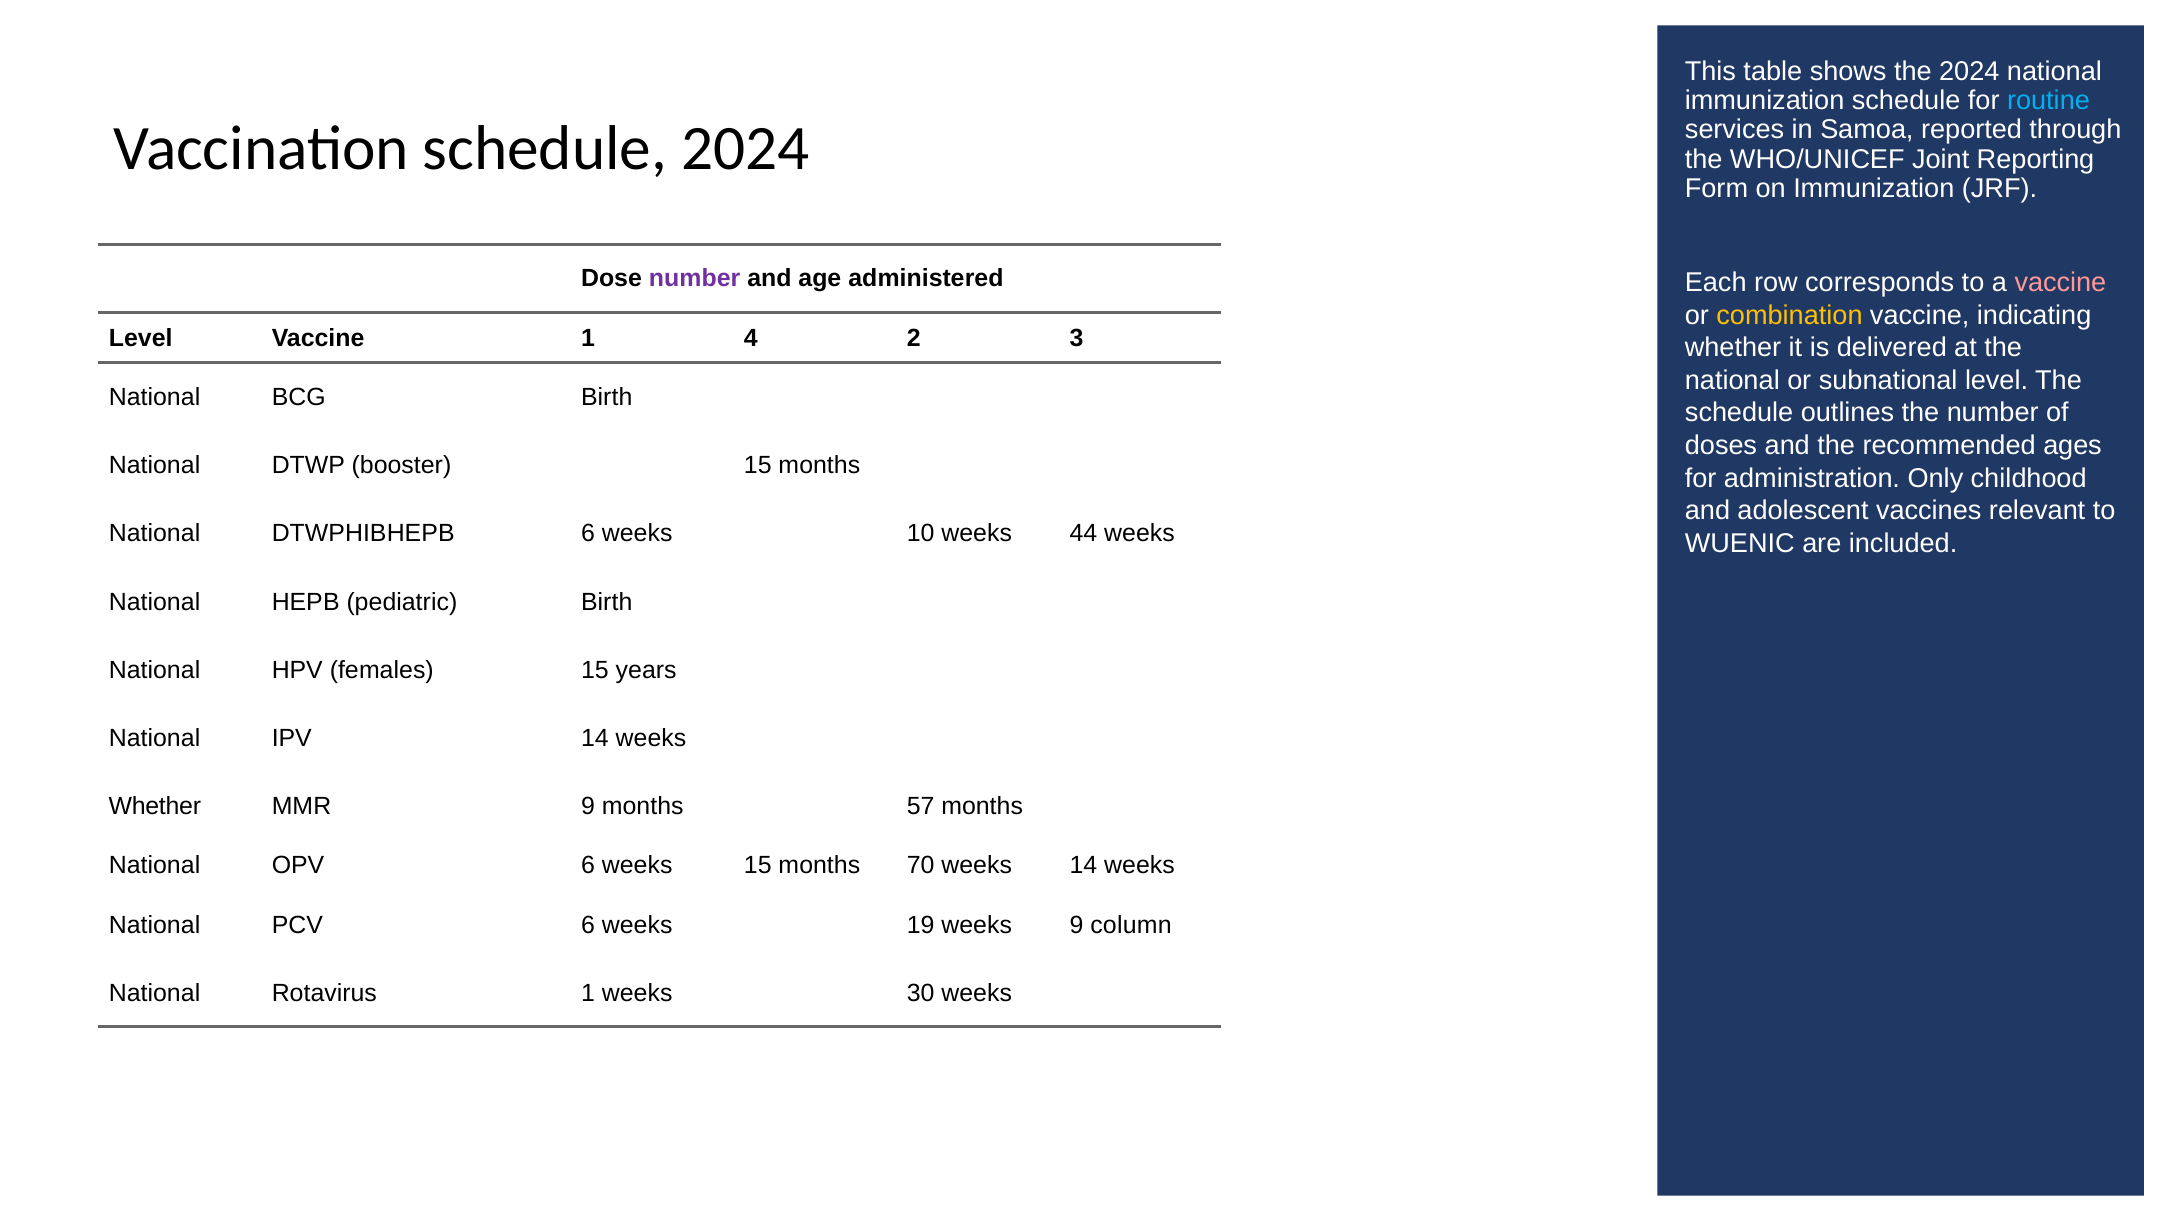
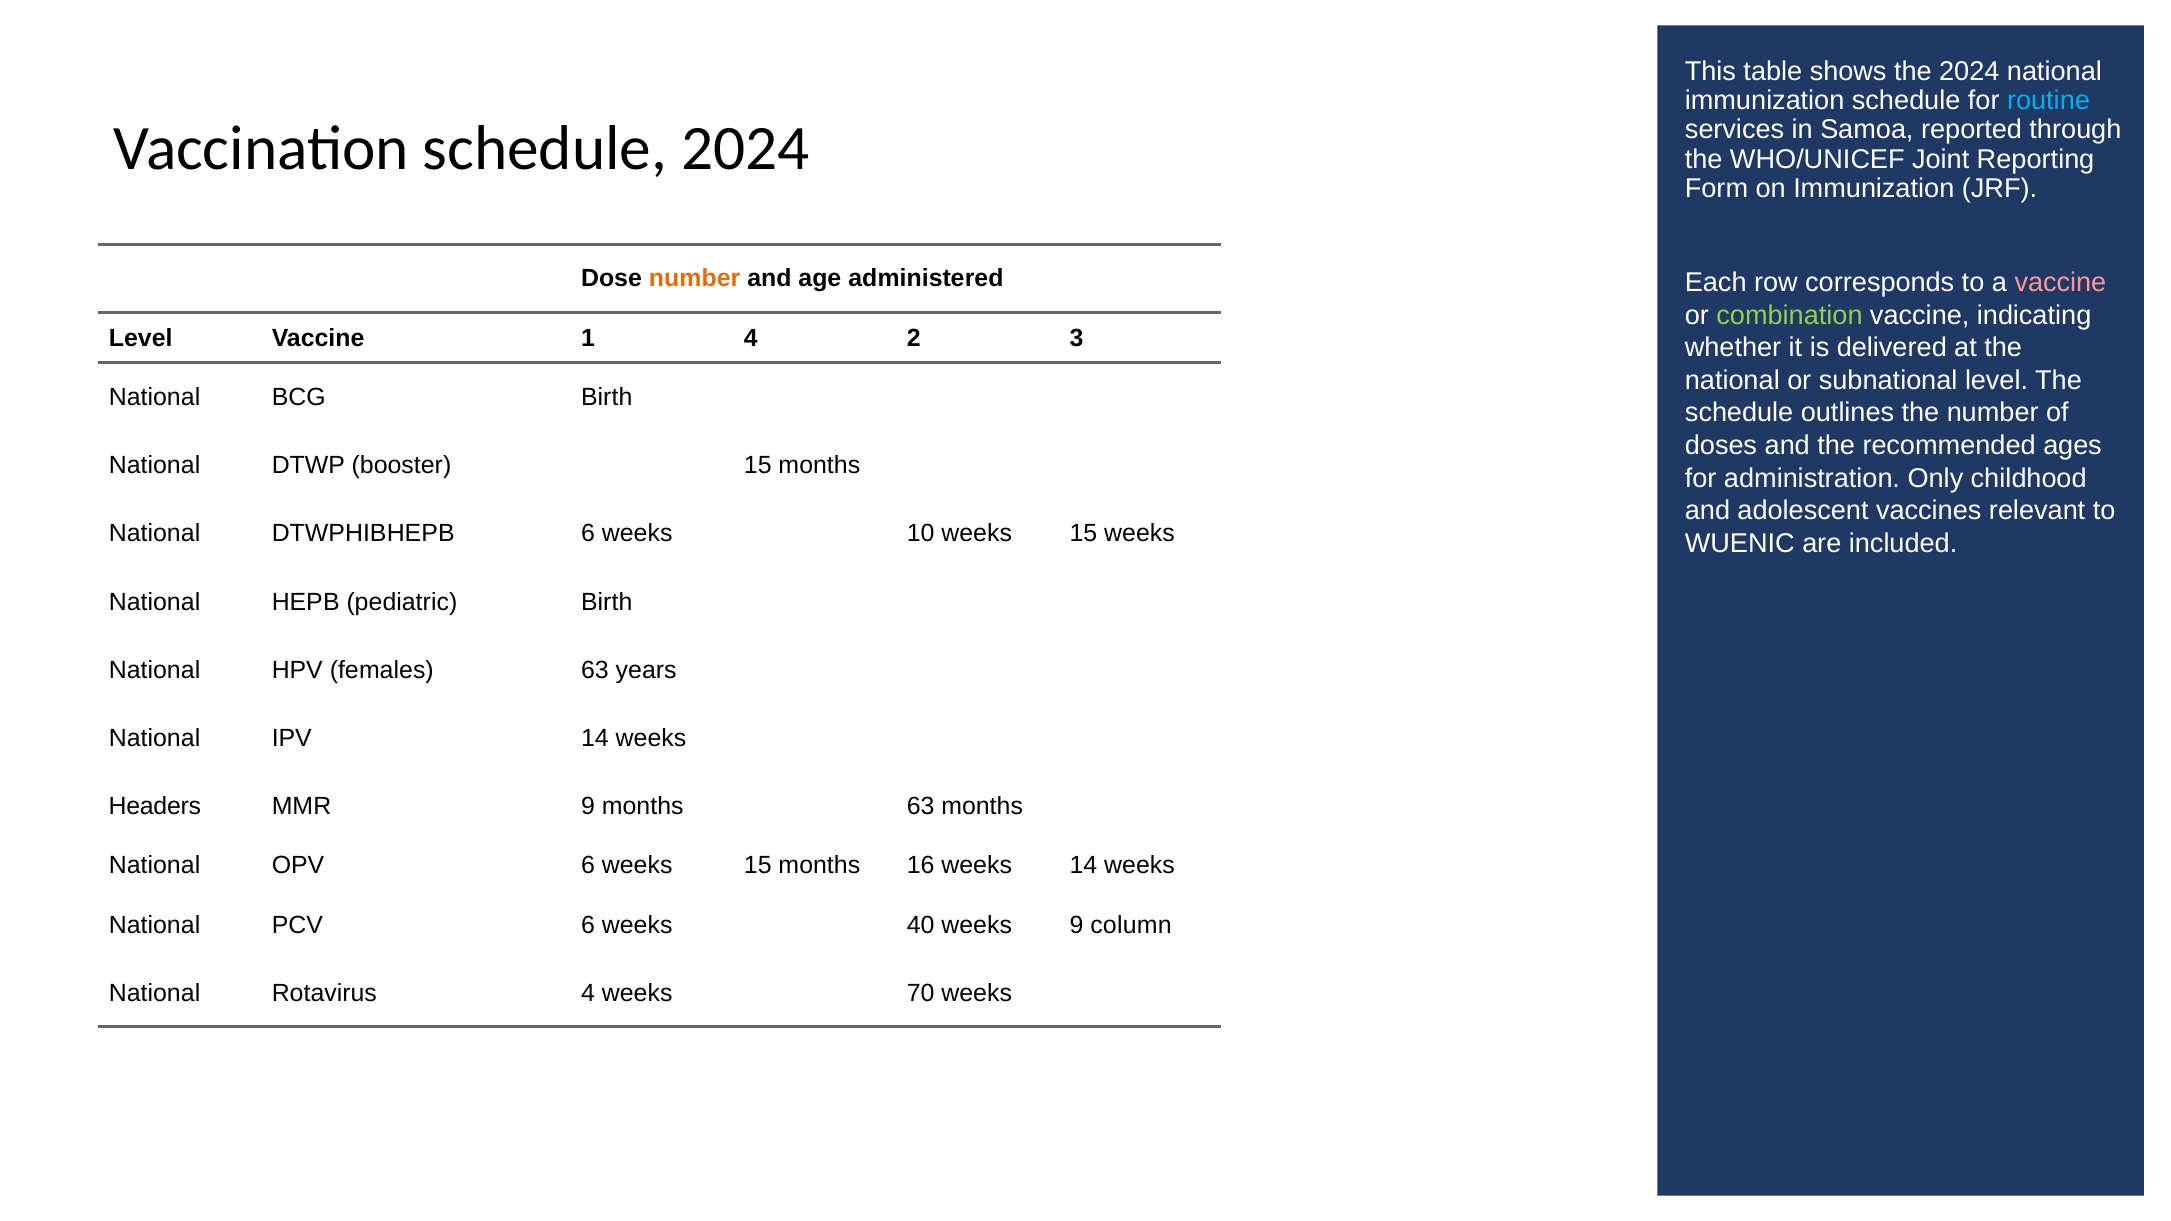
number at (695, 279) colour: purple -> orange
combination colour: yellow -> light green
10 weeks 44: 44 -> 15
females 15: 15 -> 63
Whether at (155, 807): Whether -> Headers
months 57: 57 -> 63
70: 70 -> 16
19: 19 -> 40
Rotavirus 1: 1 -> 4
30: 30 -> 70
